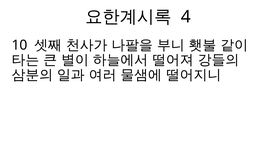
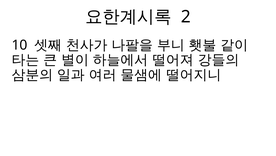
4: 4 -> 2
